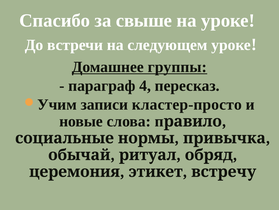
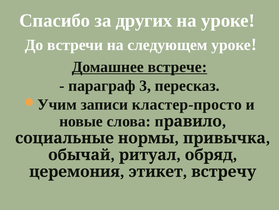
свыше: свыше -> других
группы: группы -> встрече
4: 4 -> 3
